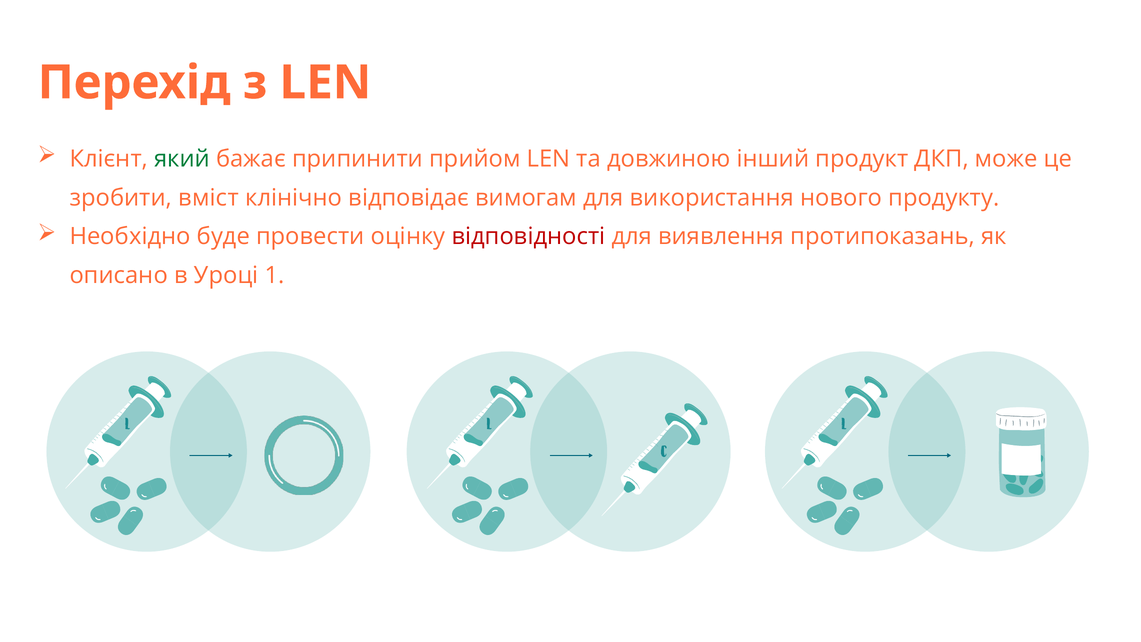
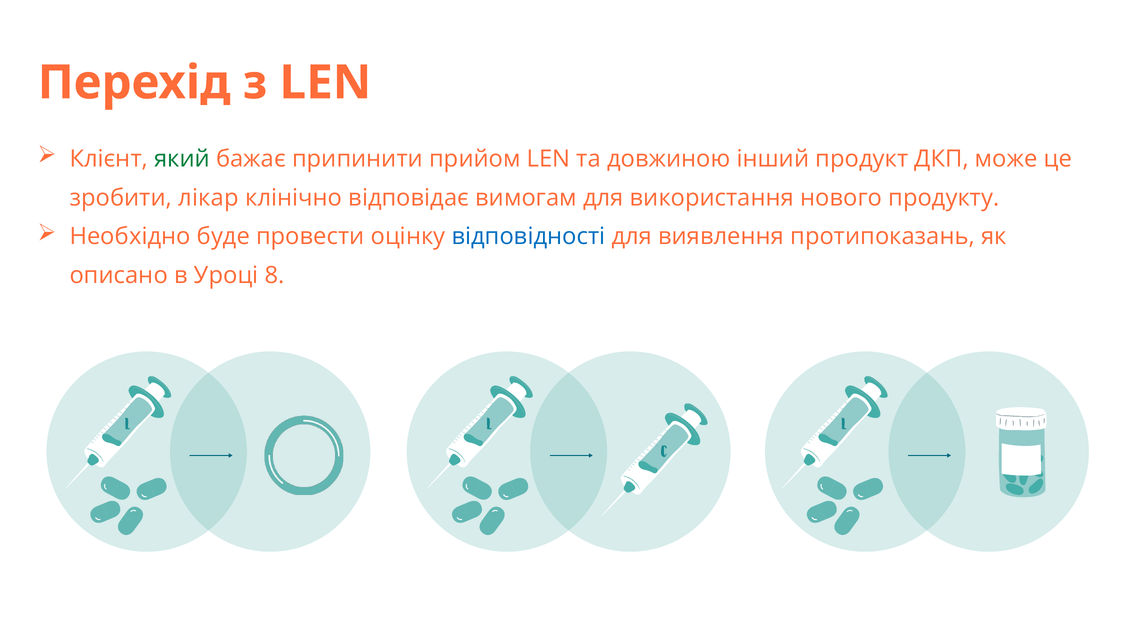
вміст: вміст -> лікар
відповідності colour: red -> blue
1: 1 -> 8
